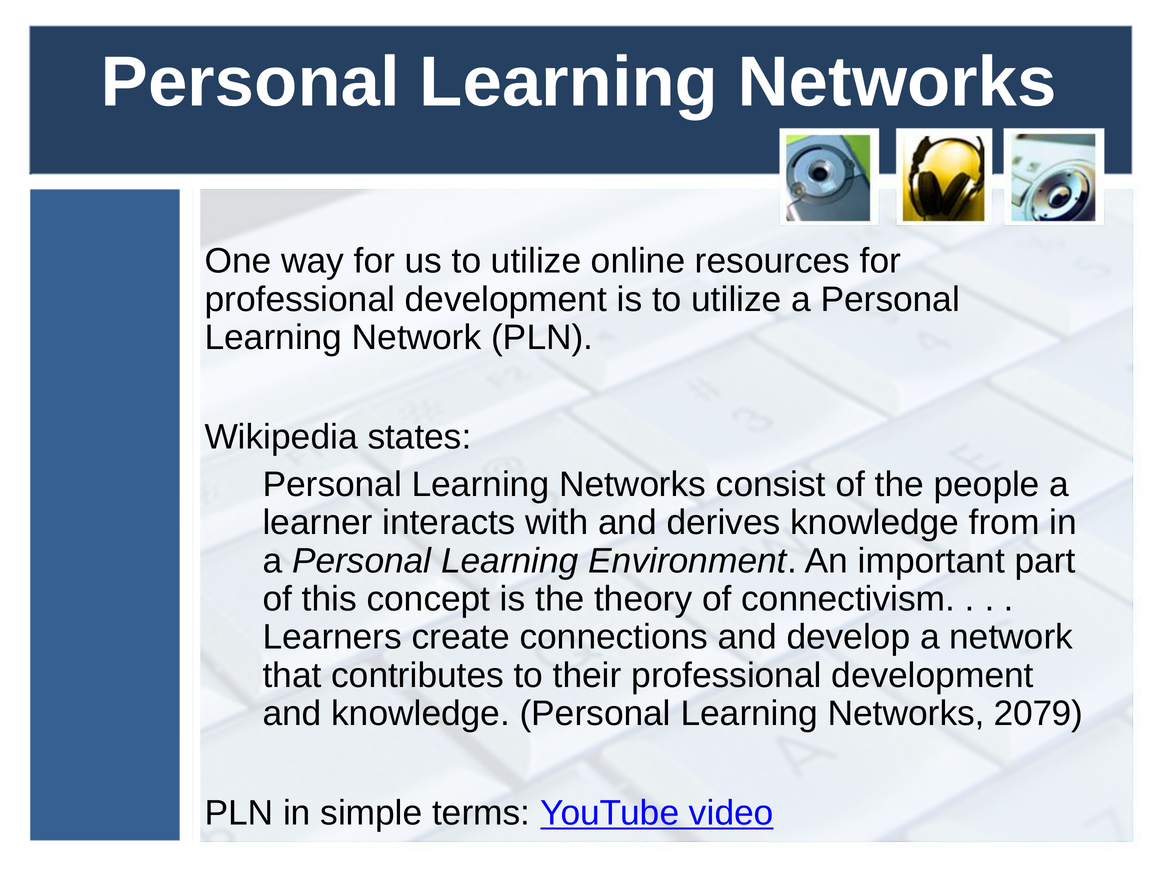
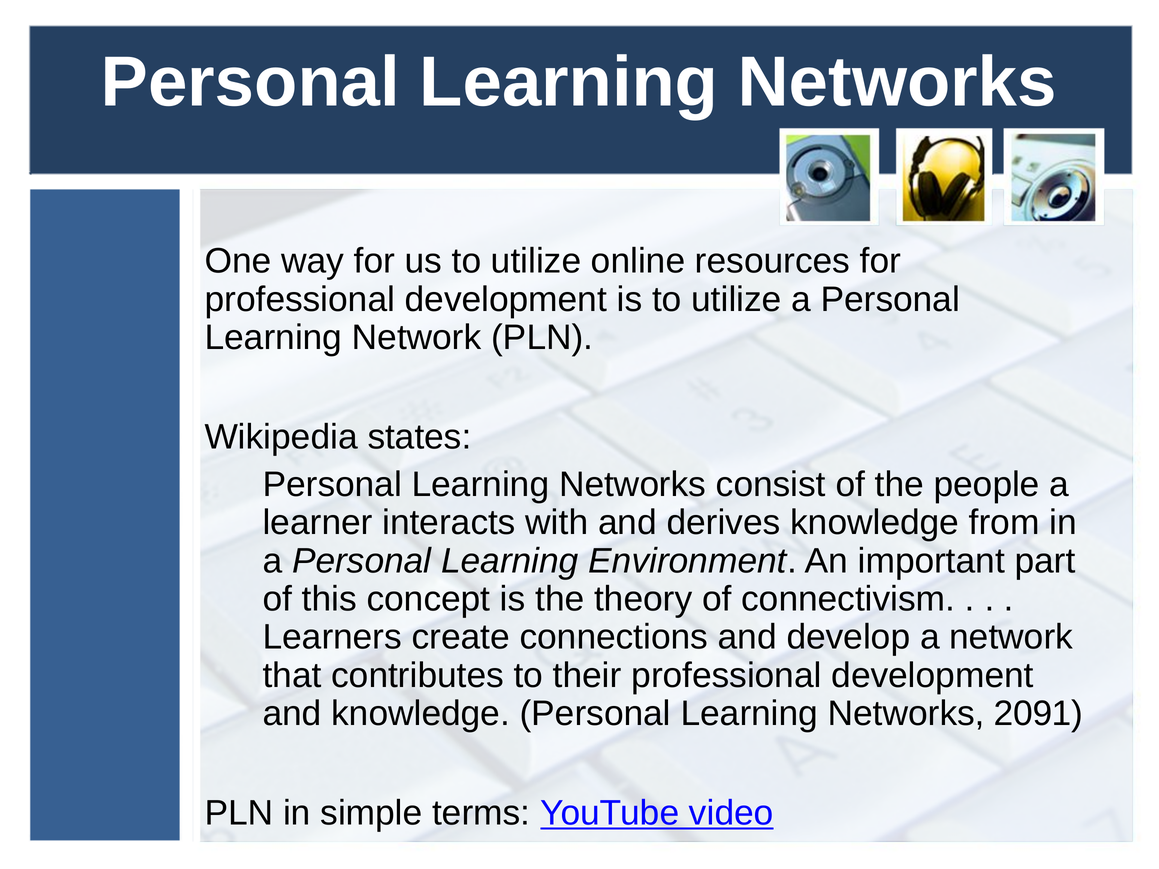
2079: 2079 -> 2091
